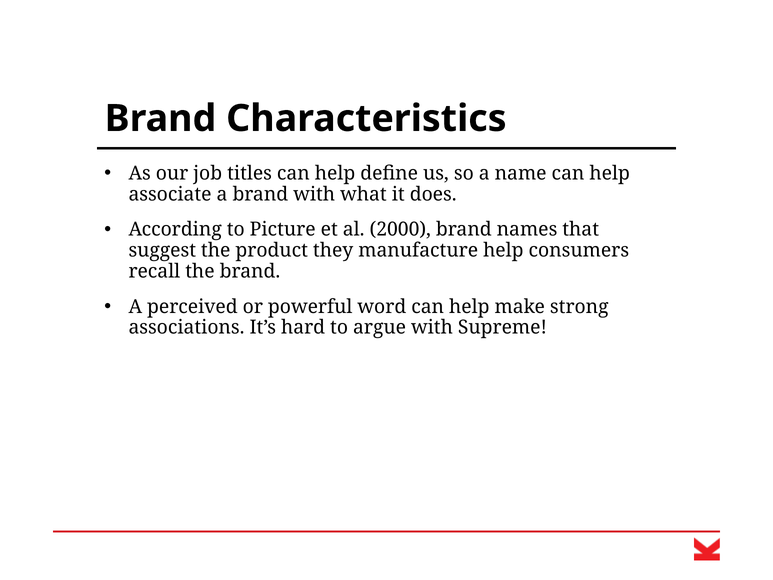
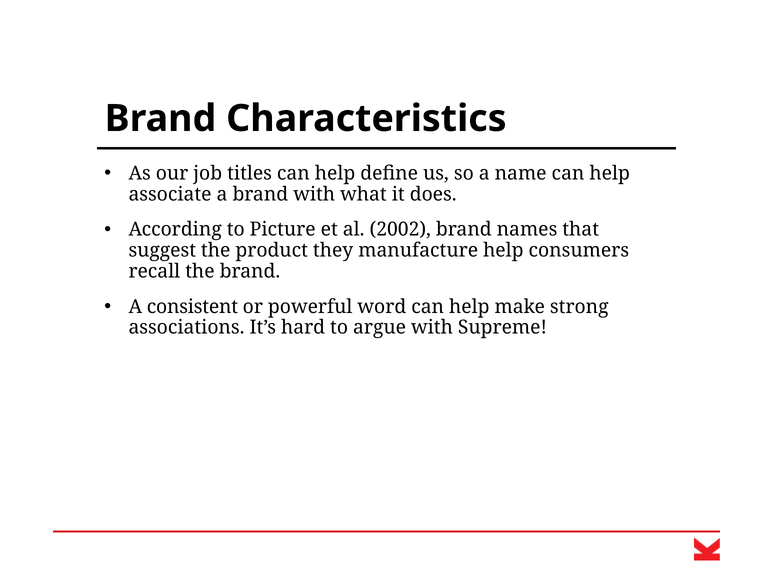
2000: 2000 -> 2002
perceived: perceived -> consistent
